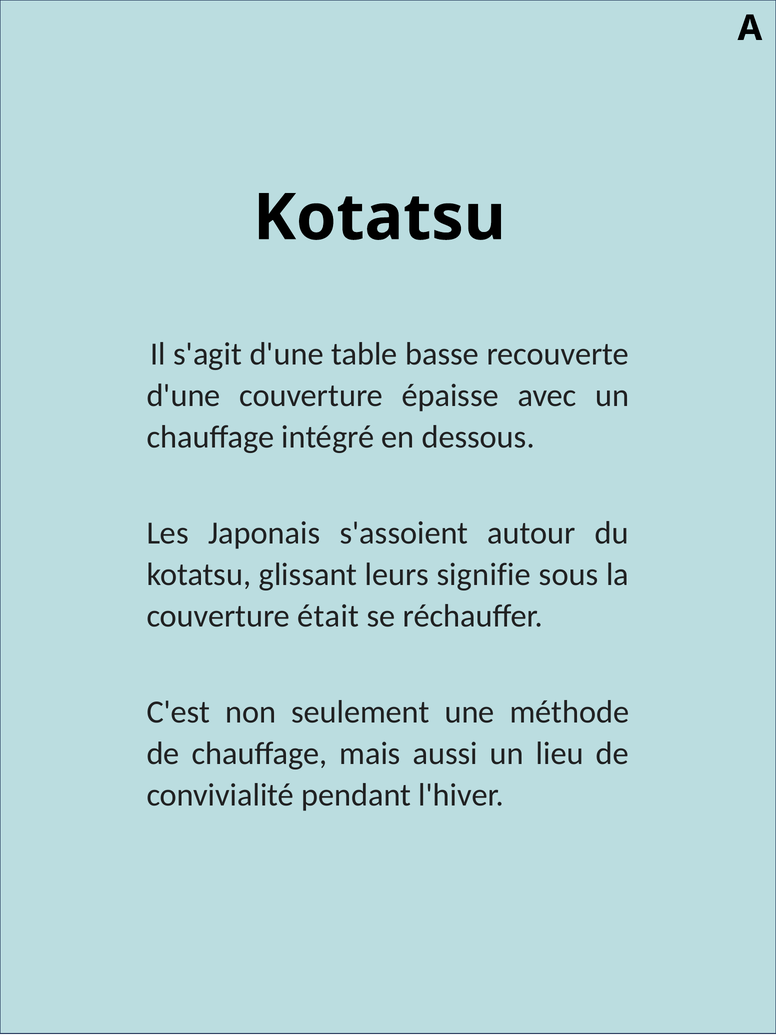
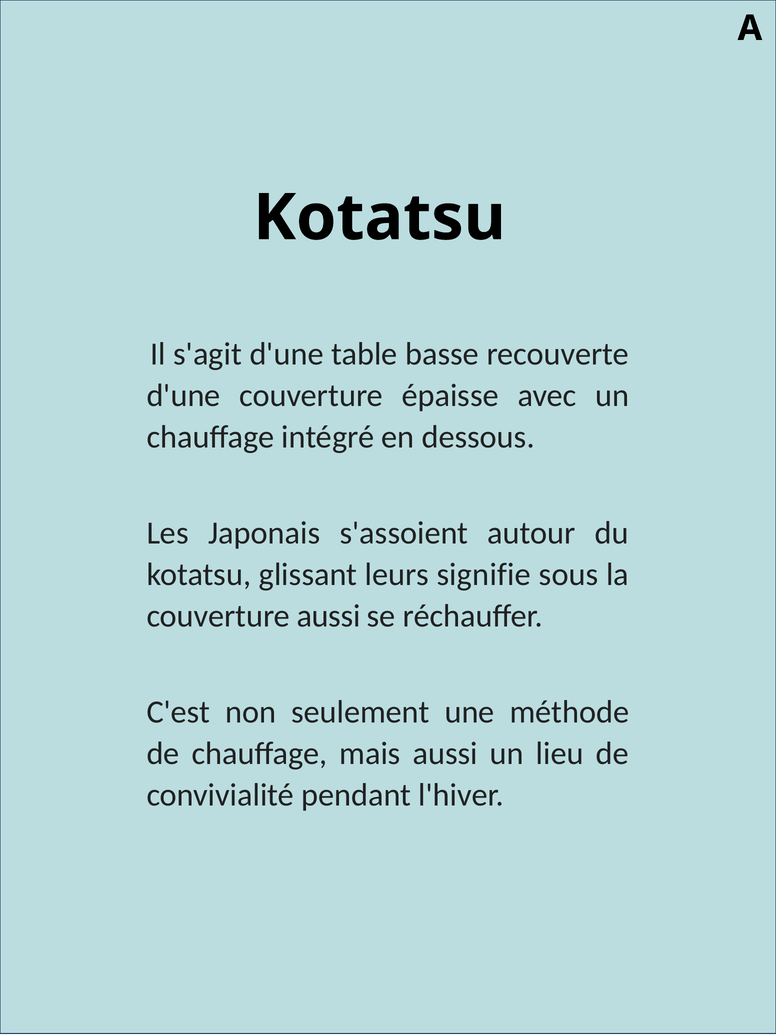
couverture était: était -> aussi
